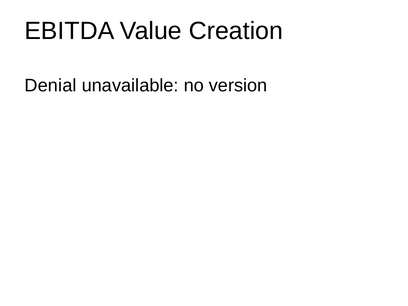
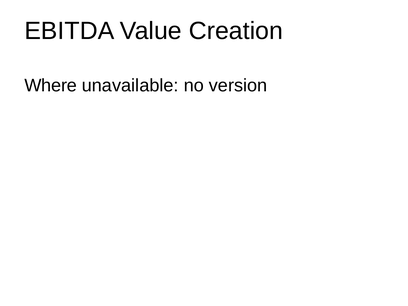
Denial: Denial -> Where
